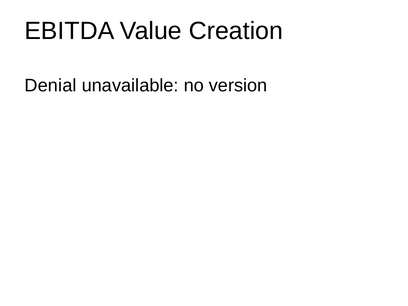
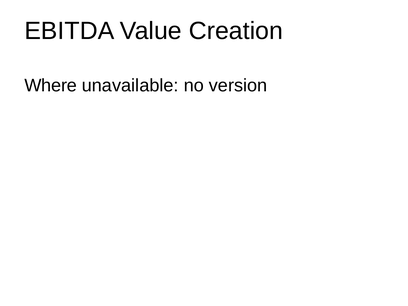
Denial: Denial -> Where
